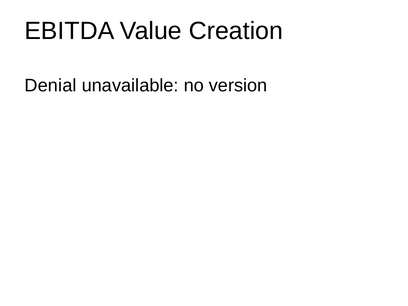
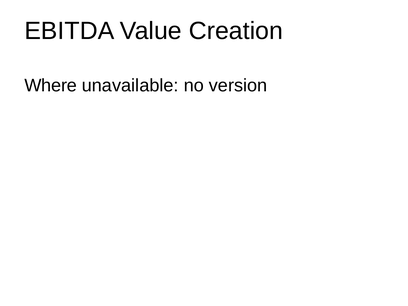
Denial: Denial -> Where
